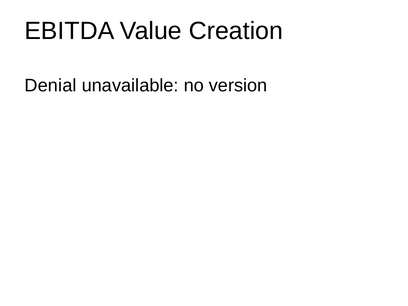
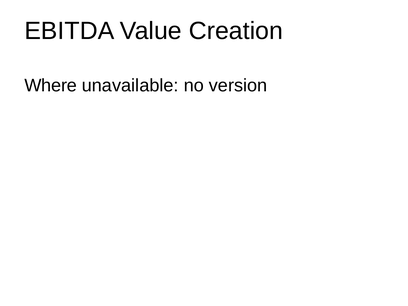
Denial: Denial -> Where
